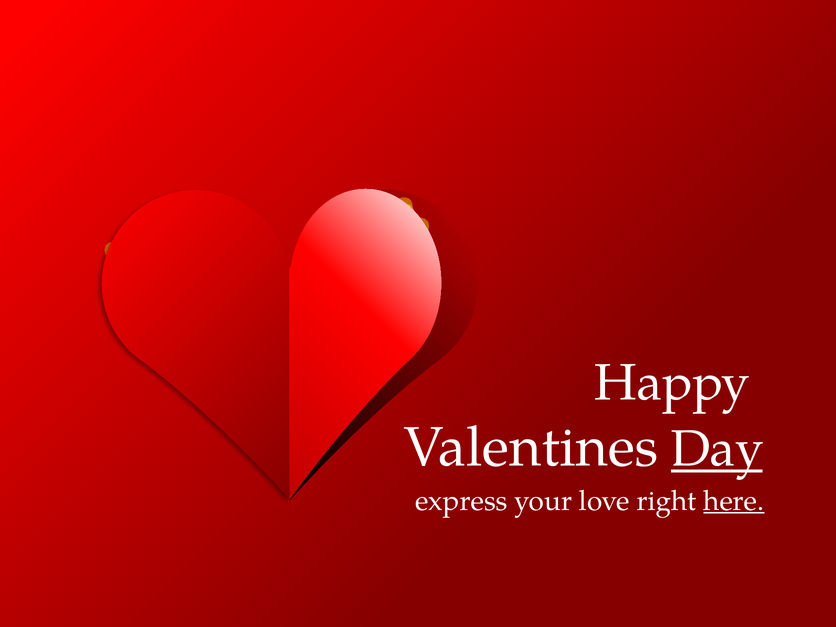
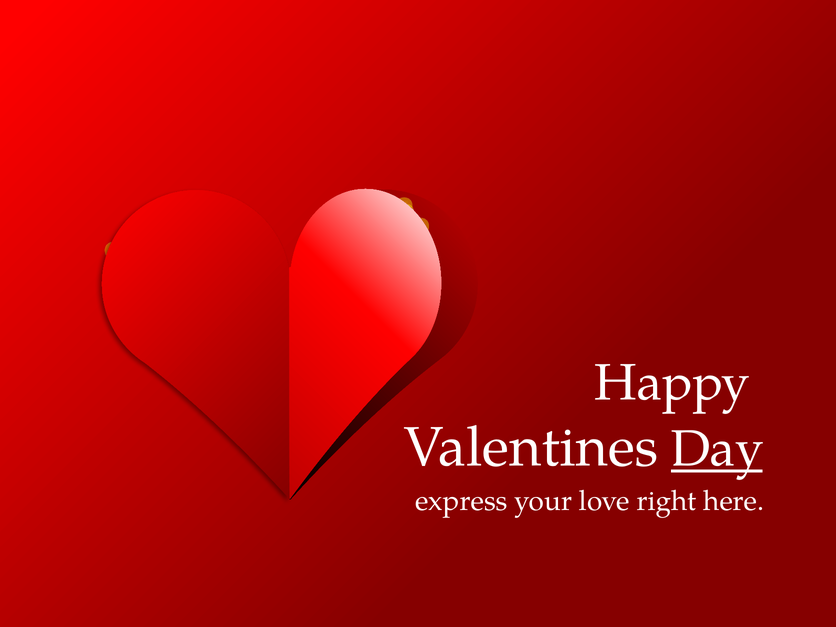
here underline: present -> none
